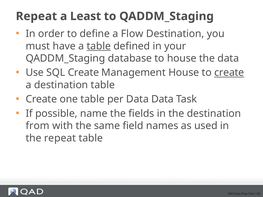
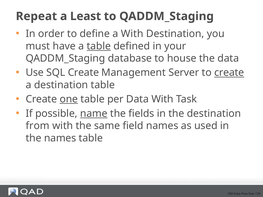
a Flow: Flow -> With
Management House: House -> Server
one underline: none -> present
Data Data: Data -> With
name underline: none -> present
the repeat: repeat -> names
